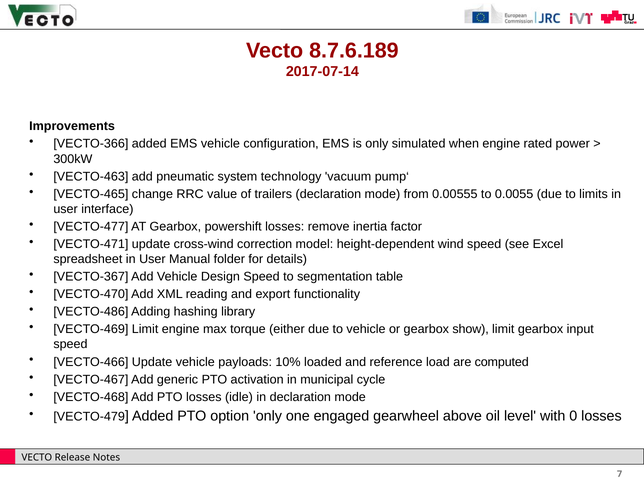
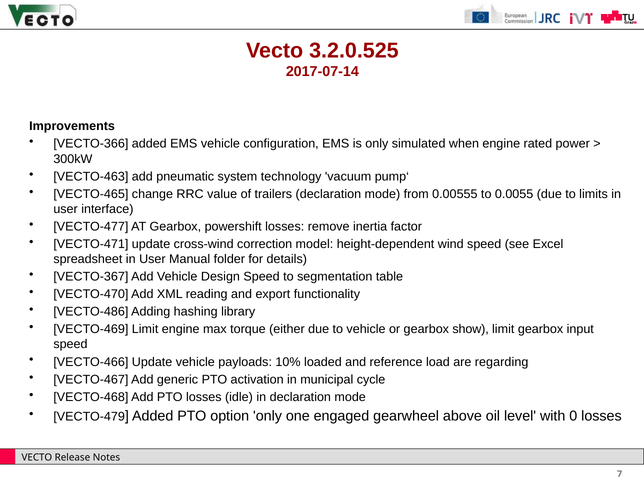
8.7.6.189: 8.7.6.189 -> 3.2.0.525
computed: computed -> regarding
